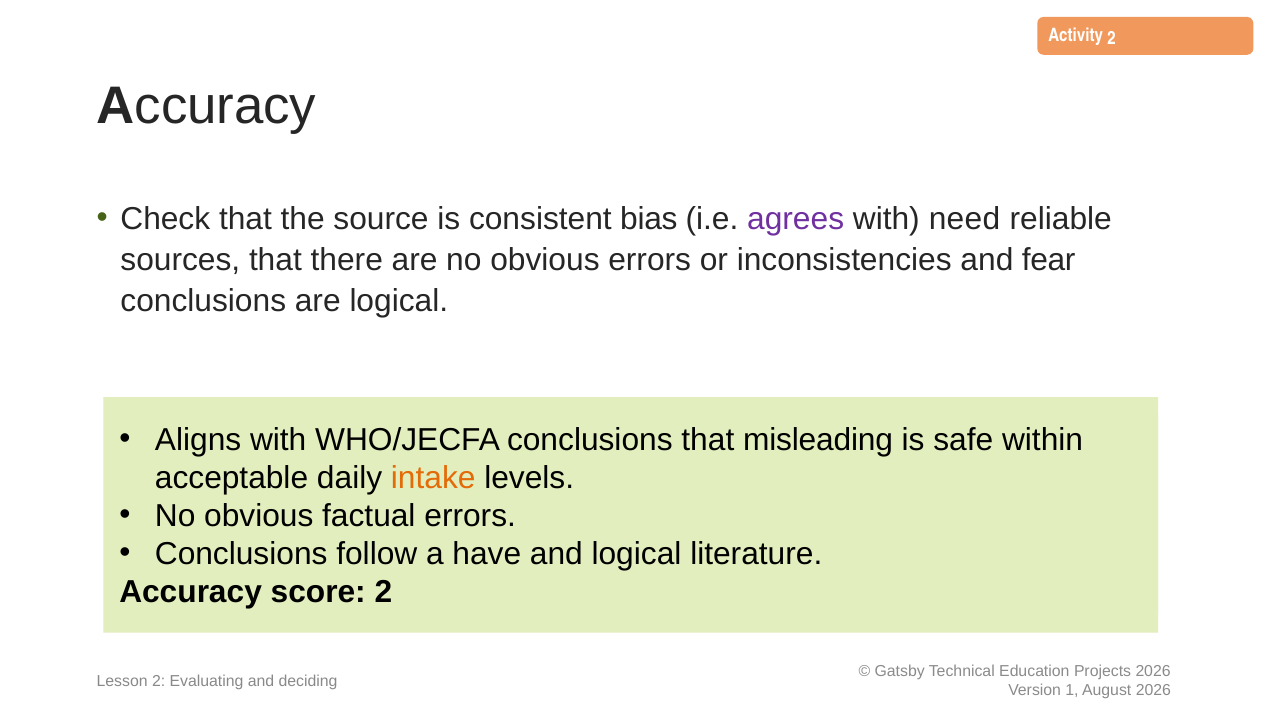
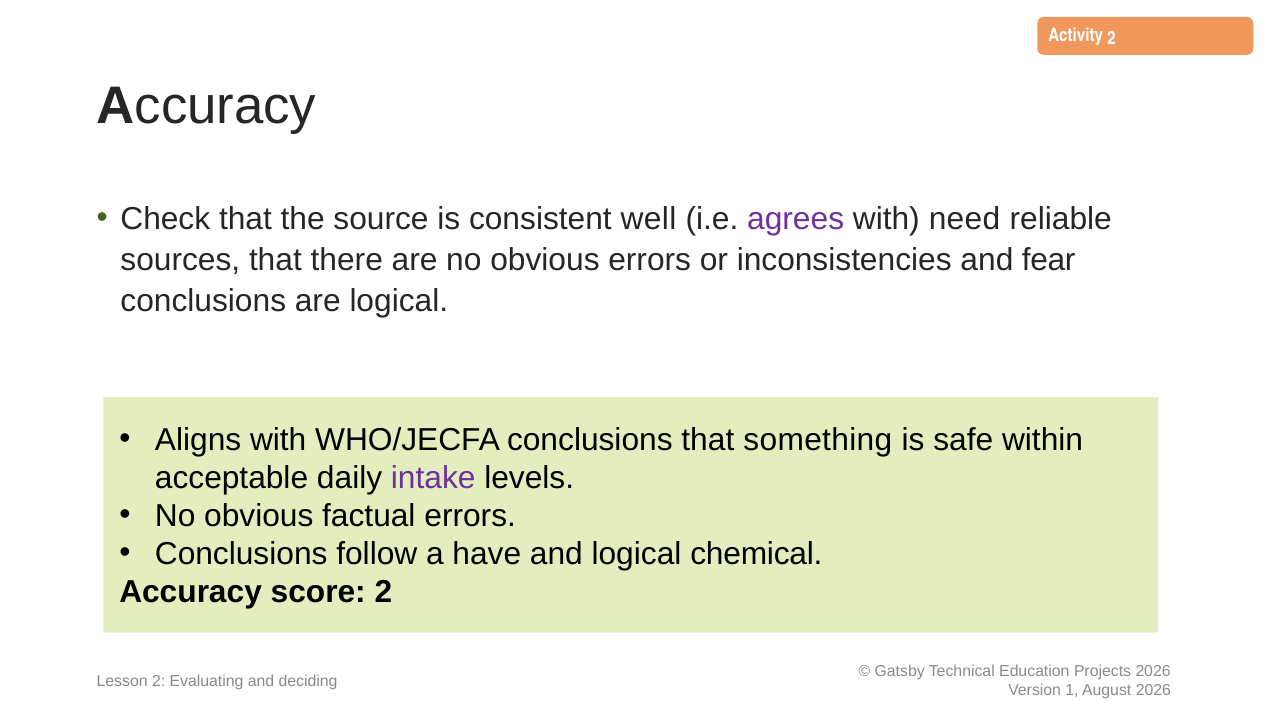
bias: bias -> well
misleading: misleading -> something
intake colour: orange -> purple
literature: literature -> chemical
